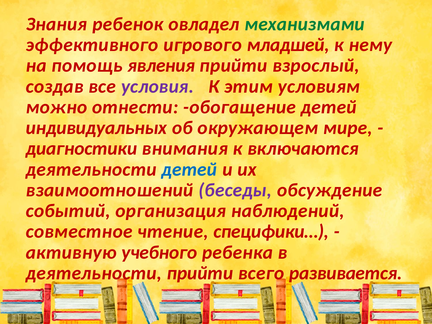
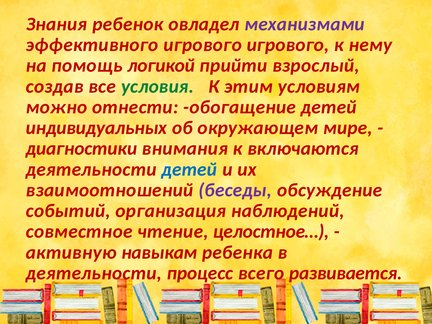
механизмами colour: green -> purple
игрового младшей: младшей -> игрового
явления: явления -> логикой
условия colour: purple -> green
специфики…: специфики… -> целостное…
учебного: учебного -> навыкам
деятельности прийти: прийти -> процесс
